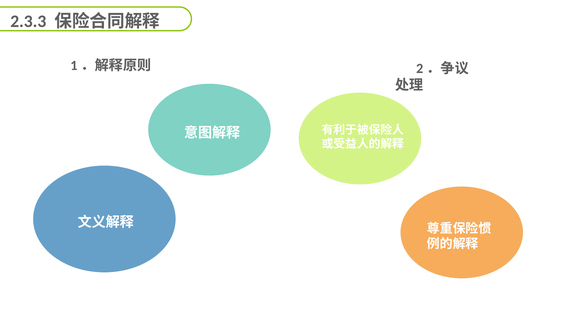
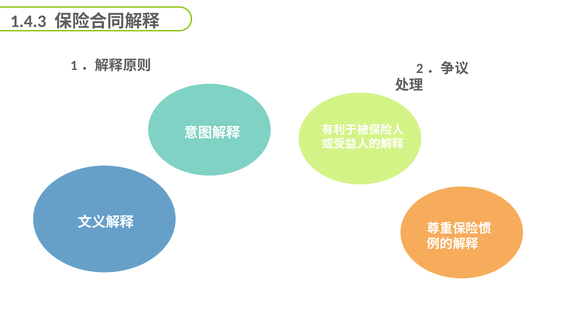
2.3.3: 2.3.3 -> 1.4.3
